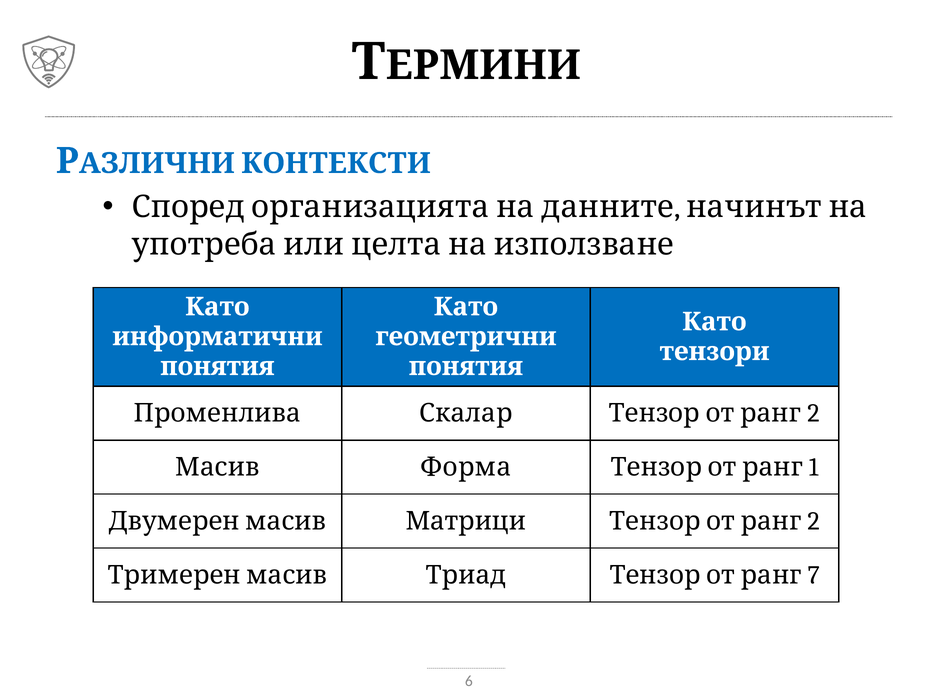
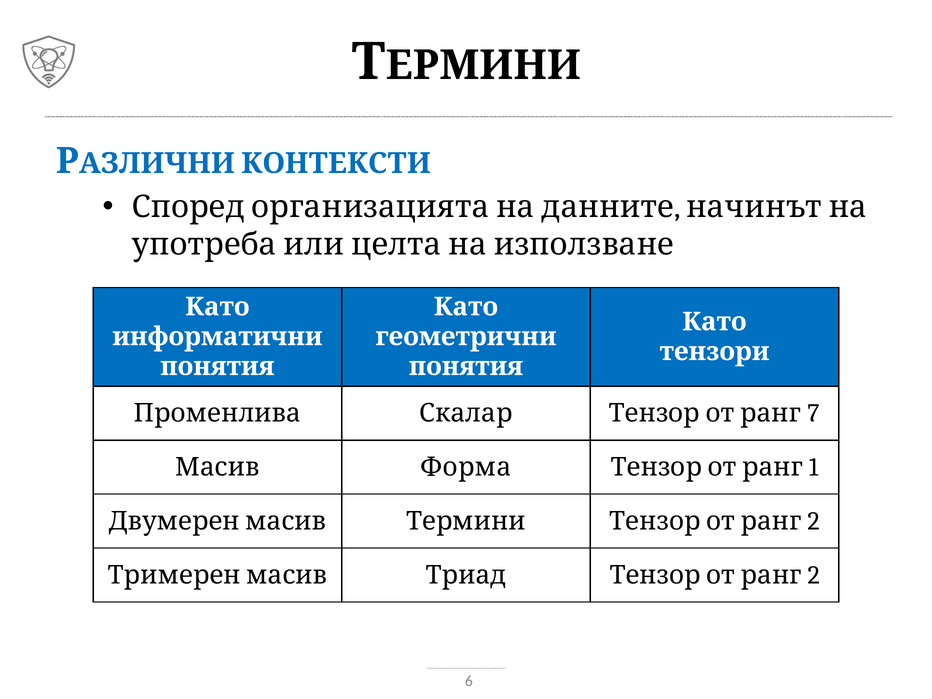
Скалар 2: 2 -> 7
Матрици: Матрици -> Термини
Триад 7: 7 -> 2
